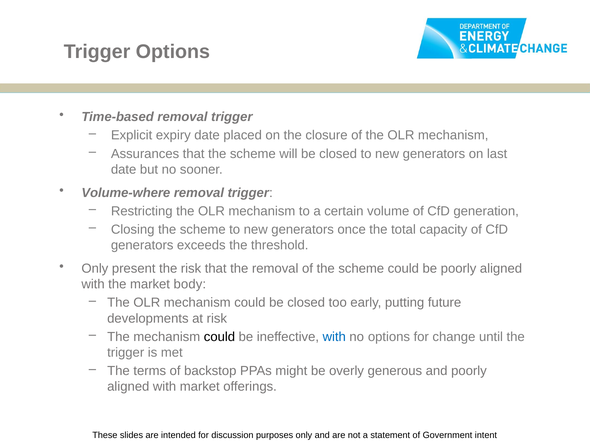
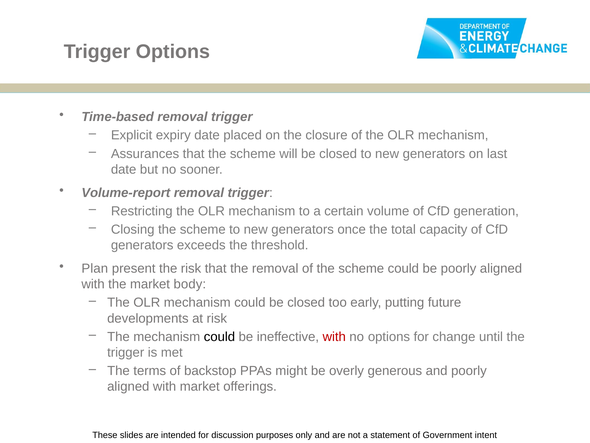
Volume-where: Volume-where -> Volume-report
Only at (95, 268): Only -> Plan
with at (334, 336) colour: blue -> red
